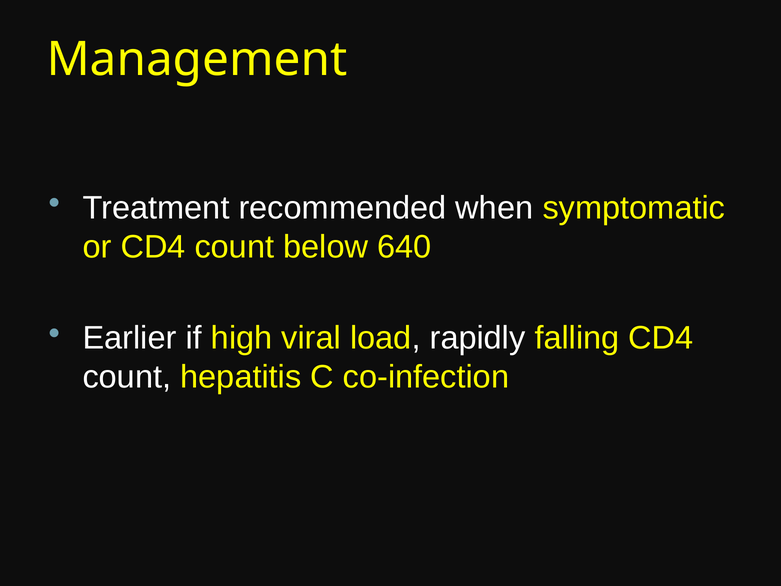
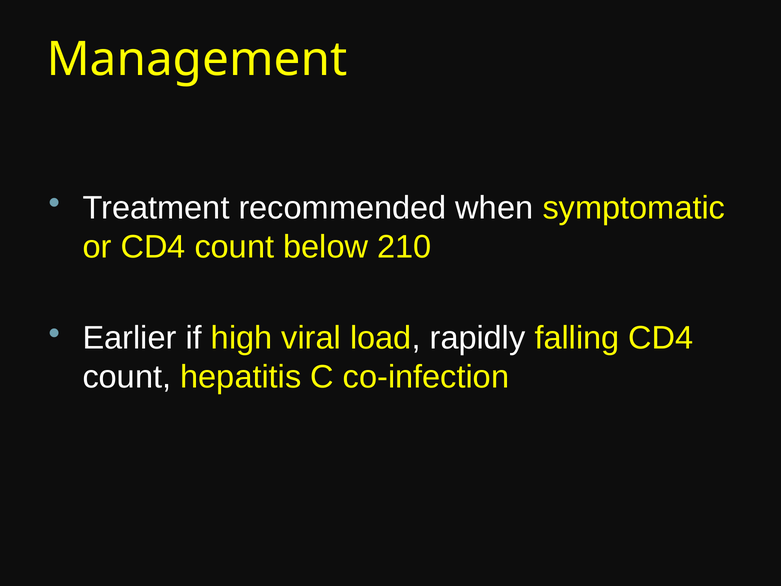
640: 640 -> 210
